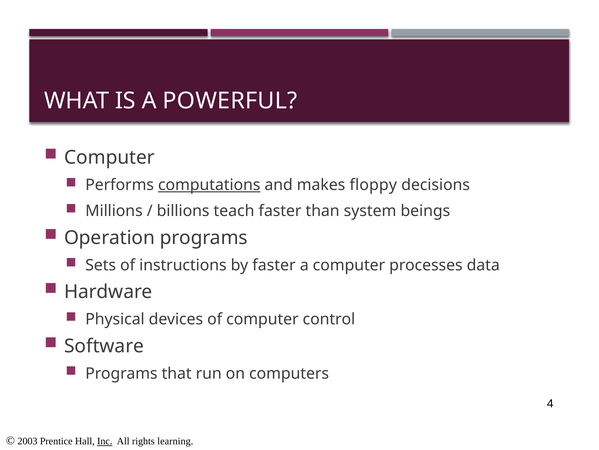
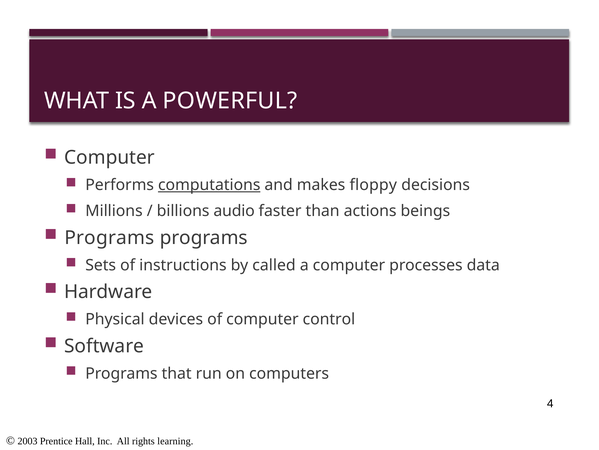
teach: teach -> audio
system: system -> actions
Operation at (110, 237): Operation -> Programs
by faster: faster -> called
Inc underline: present -> none
